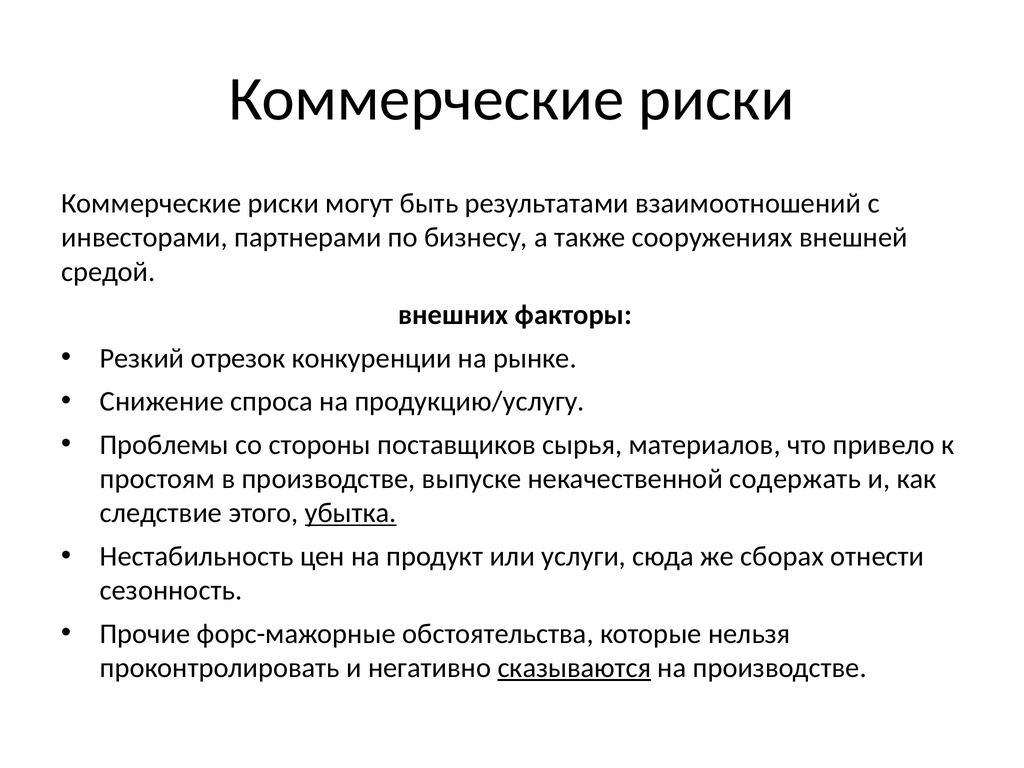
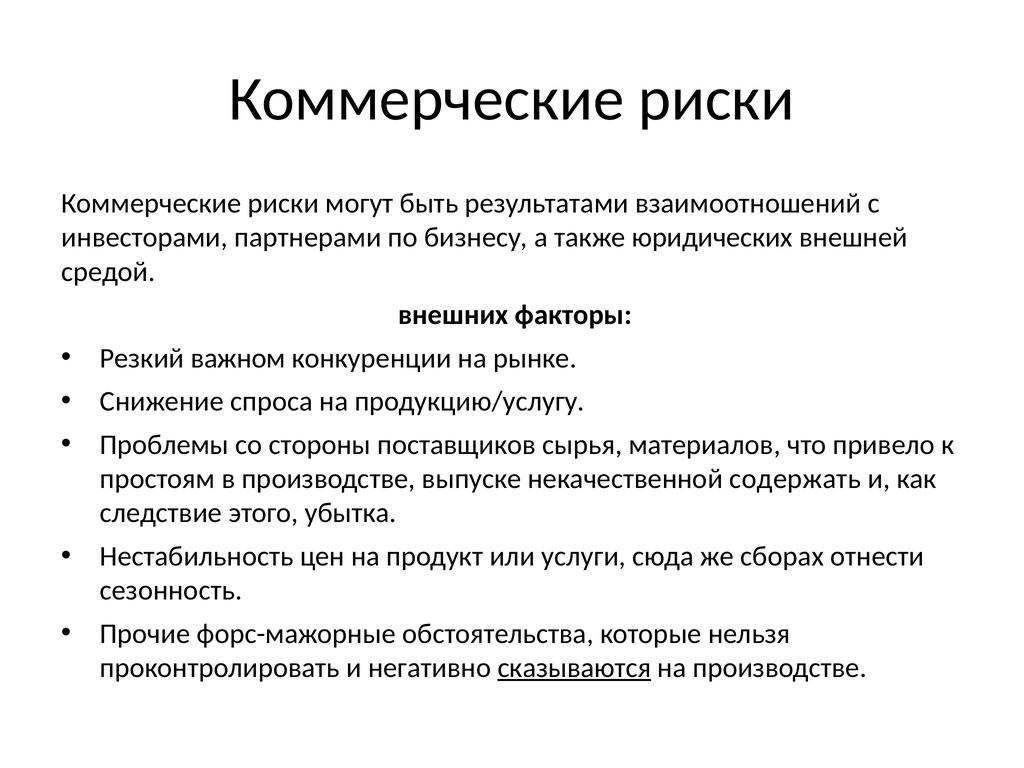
сооружениях: сооружениях -> юридических
отрезок: отрезок -> важном
убытка underline: present -> none
